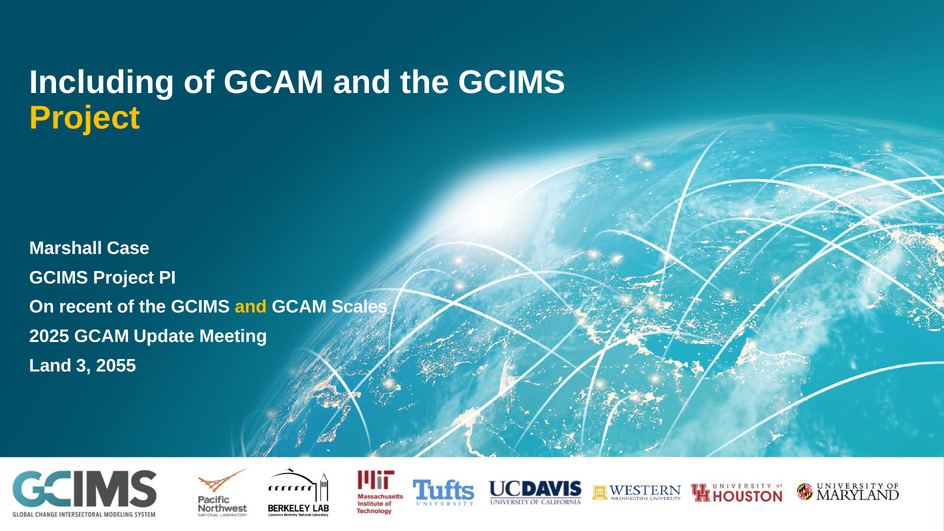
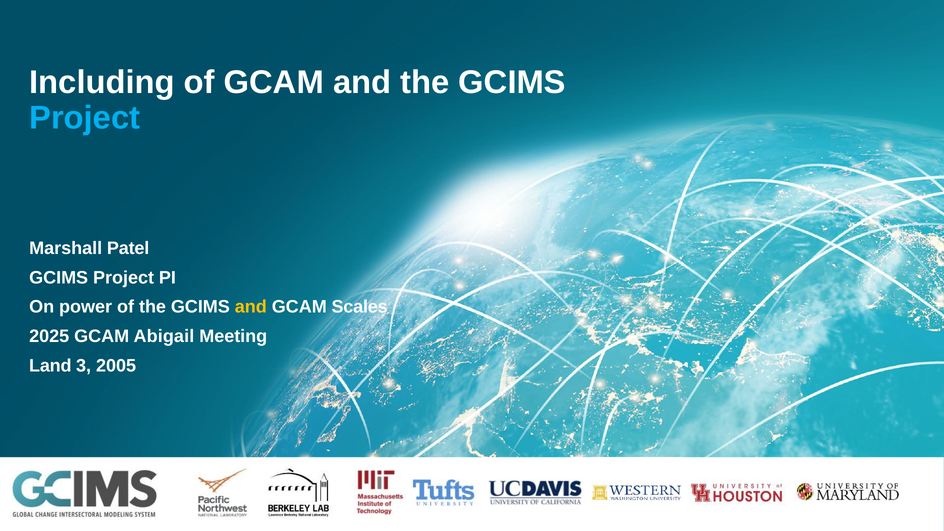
Project at (85, 118) colour: yellow -> light blue
Case: Case -> Patel
recent: recent -> power
Update: Update -> Abigail
2055: 2055 -> 2005
